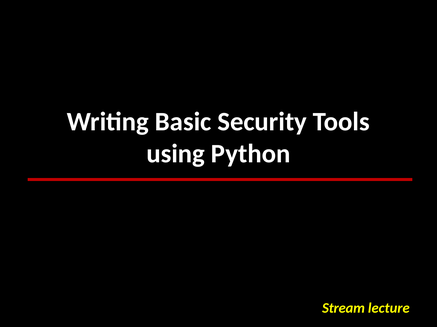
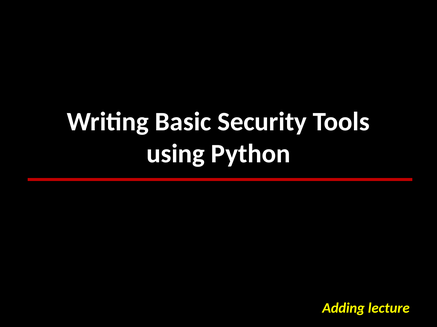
Stream: Stream -> Adding
